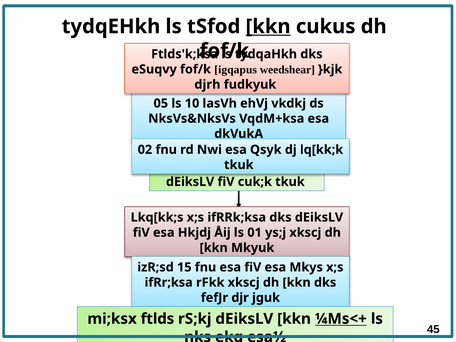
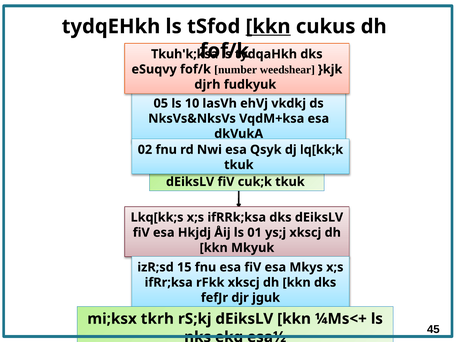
Ftlds'k;ksa: Ftlds'k;ksa -> Tkuh'k;ksa
igqapus: igqapus -> number
ftlds: ftlds -> tkrh
¼Ms<+ underline: present -> none
